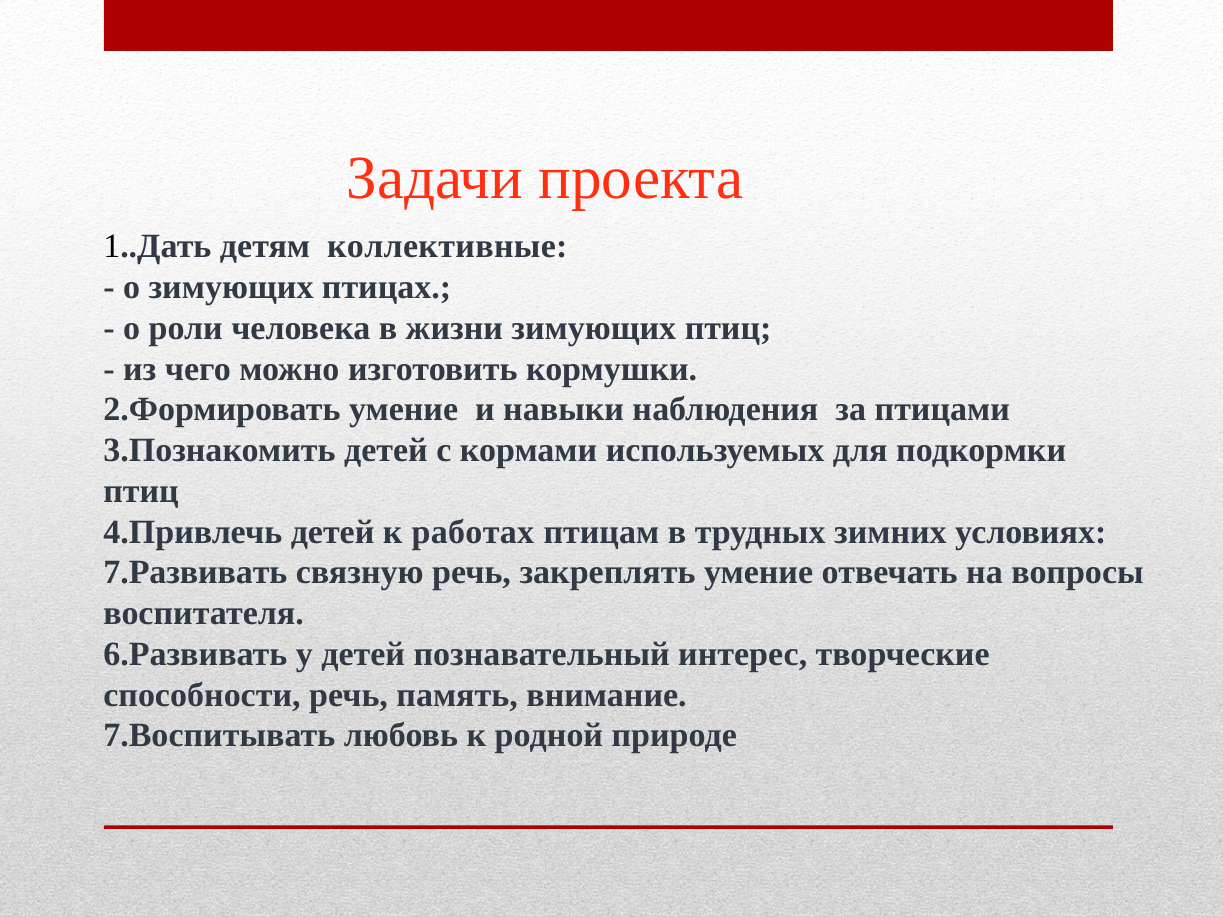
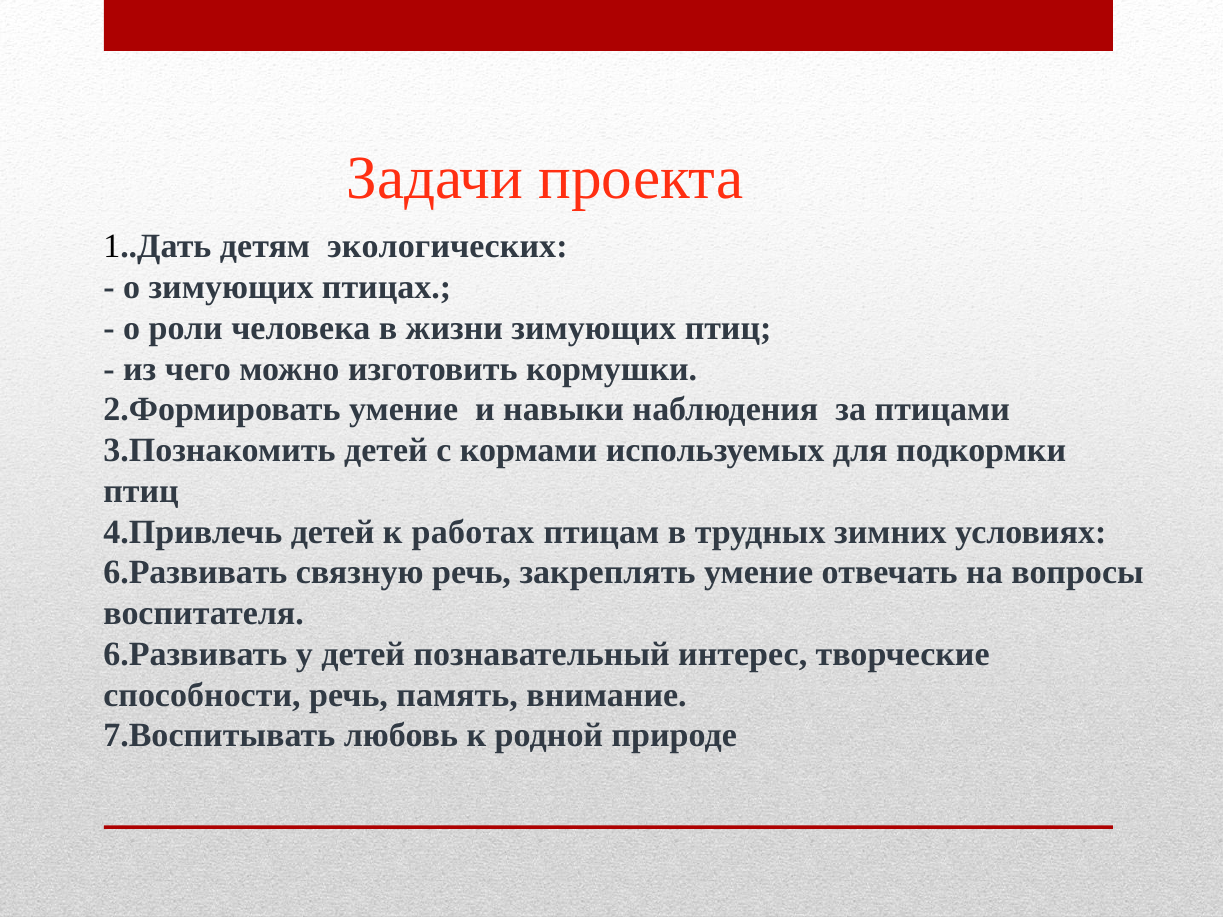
коллективные: коллективные -> экологических
7.Развивать at (195, 573): 7.Развивать -> 6.Развивать
